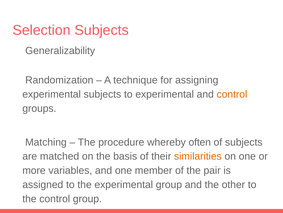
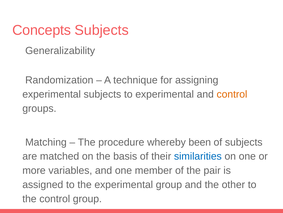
Selection: Selection -> Concepts
often: often -> been
similarities colour: orange -> blue
